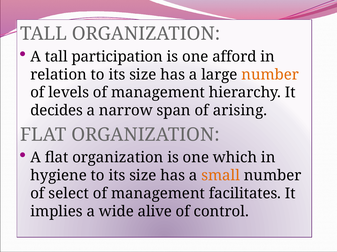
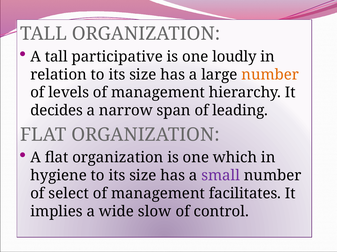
participation: participation -> participative
afford: afford -> loudly
arising: arising -> leading
small colour: orange -> purple
alive: alive -> slow
